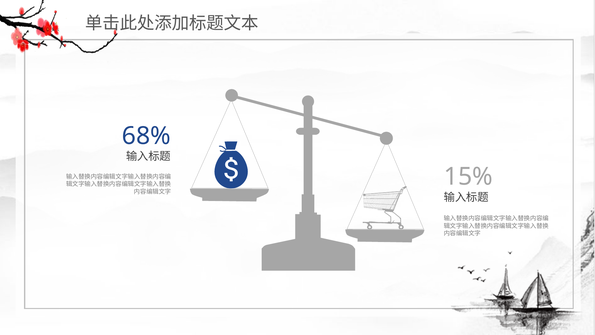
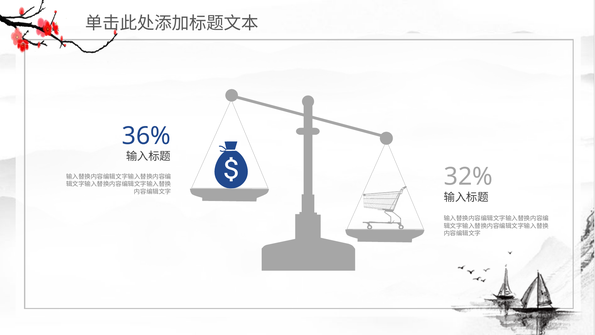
68%: 68% -> 36%
15%: 15% -> 32%
